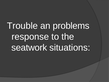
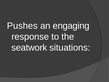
Trouble: Trouble -> Pushes
problems: problems -> engaging
